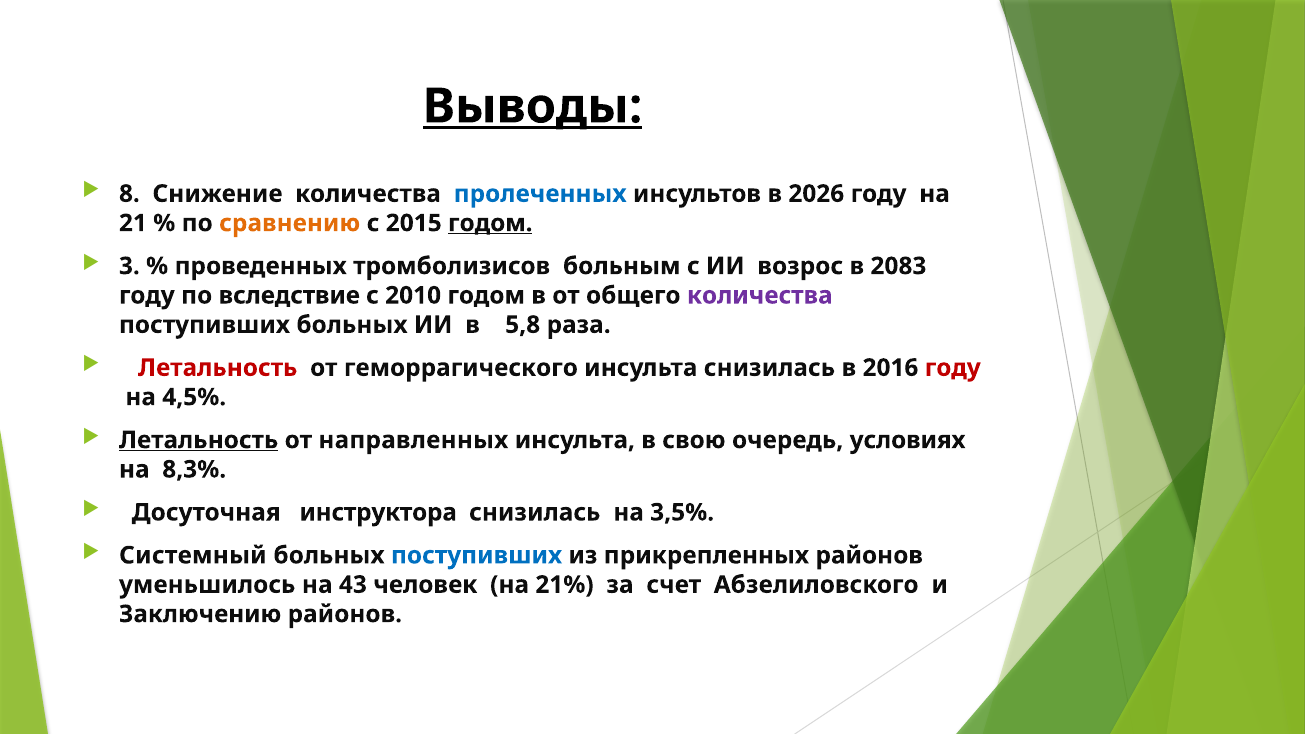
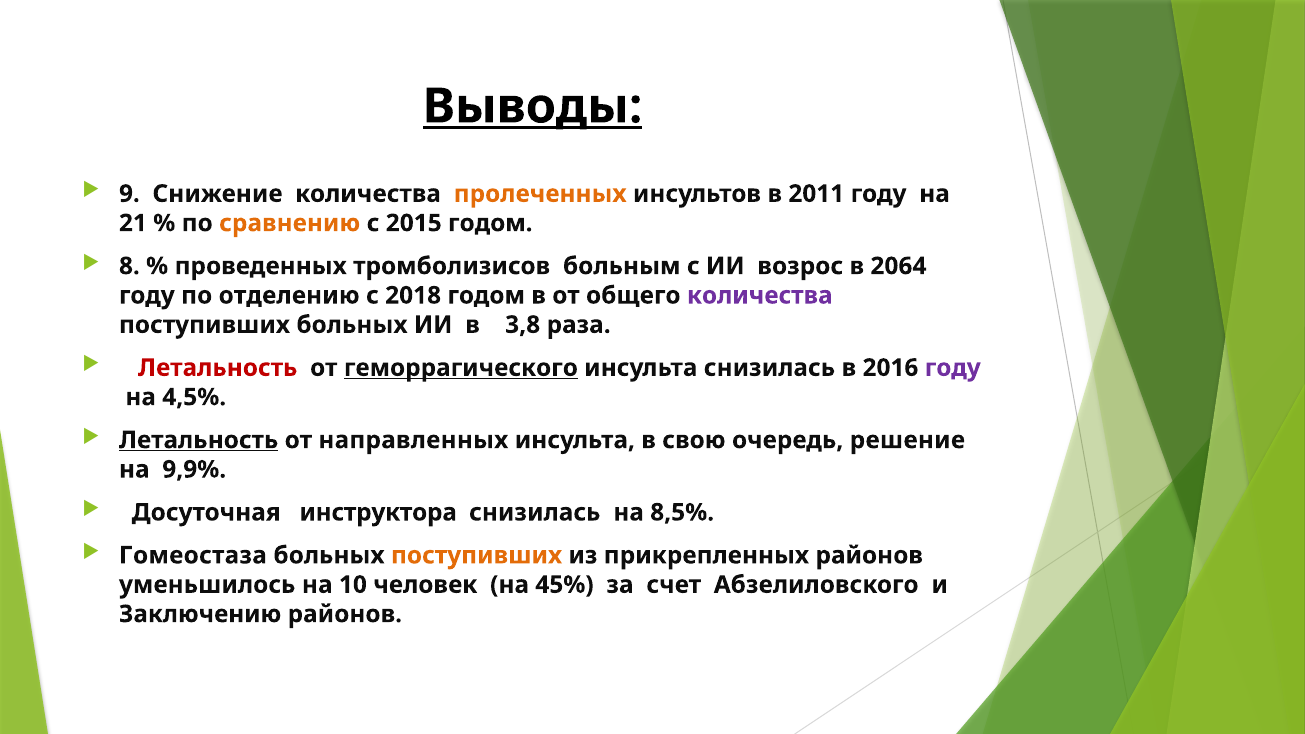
8: 8 -> 9
пролеченных colour: blue -> orange
2026: 2026 -> 2011
годом at (490, 223) underline: present -> none
3: 3 -> 8
2083: 2083 -> 2064
вследствие: вследствие -> отделению
2010: 2010 -> 2018
5,8: 5,8 -> 3,8
геморрагического underline: none -> present
году at (953, 368) colour: red -> purple
условиях: условиях -> решение
8,3%: 8,3% -> 9,9%
3,5%: 3,5% -> 8,5%
Системный: Системный -> Гомеостаза
поступивших at (477, 555) colour: blue -> orange
43: 43 -> 10
21%: 21% -> 45%
